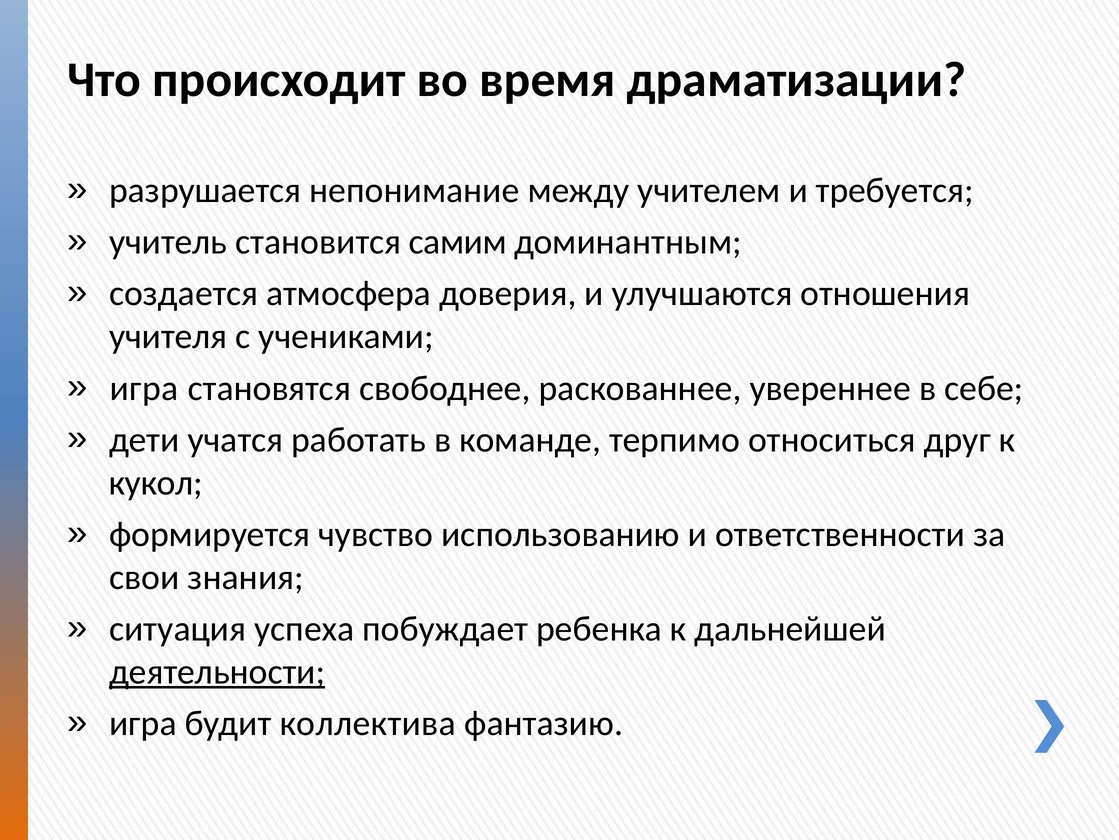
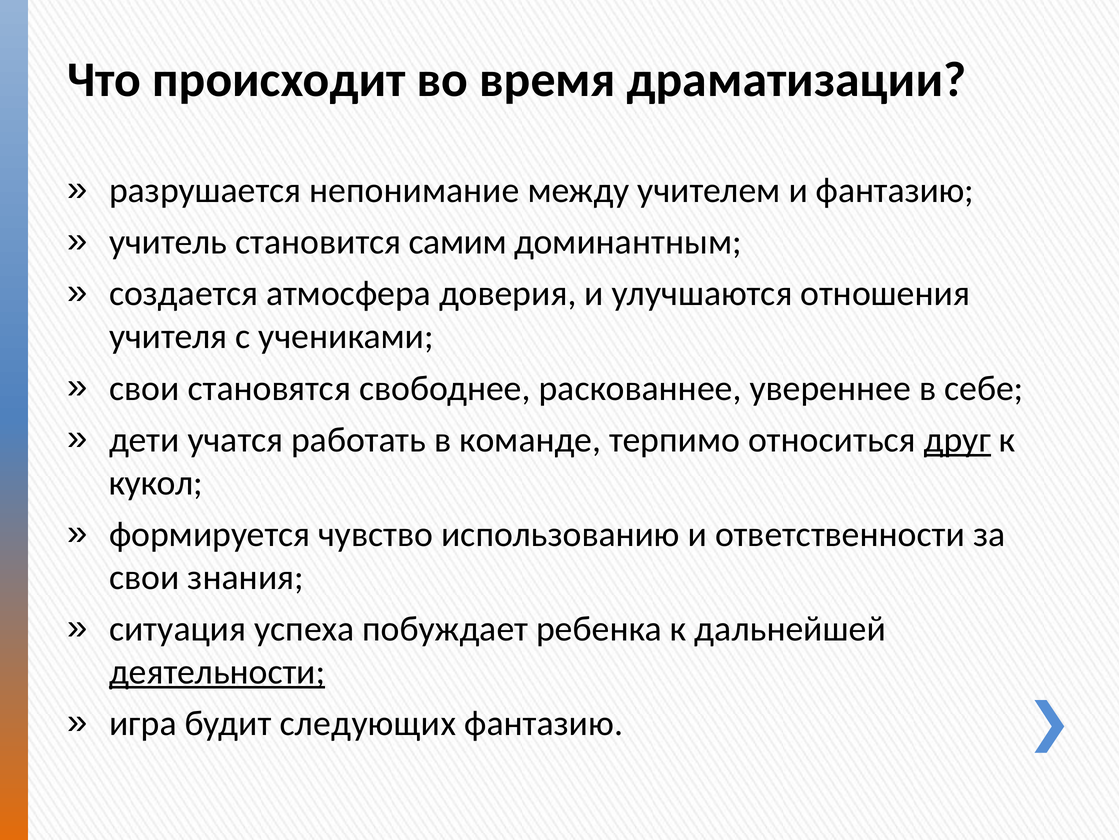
и требуется: требуется -> фантазию
игра at (144, 388): игра -> свои
друг underline: none -> present
коллектива: коллектива -> следующих
